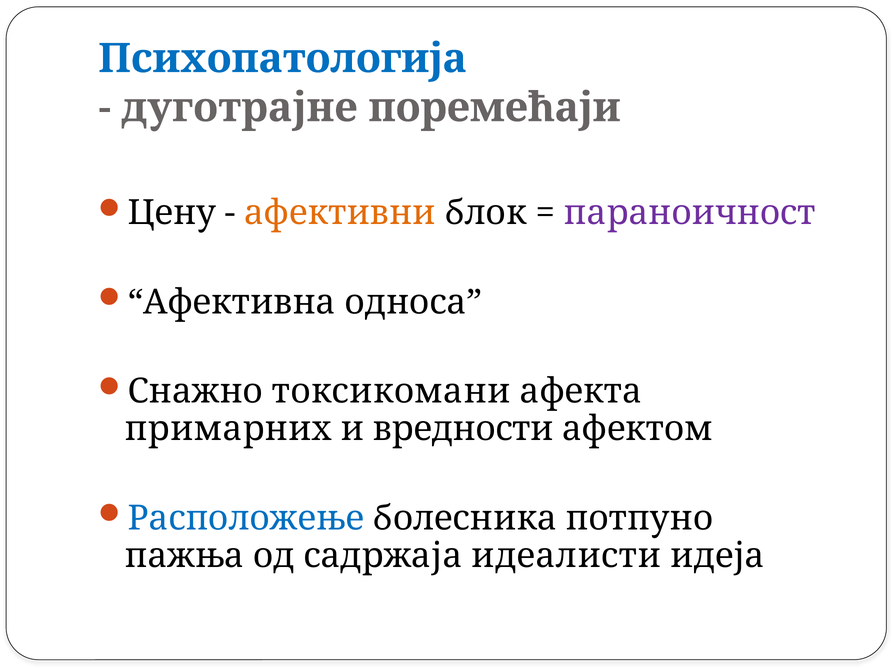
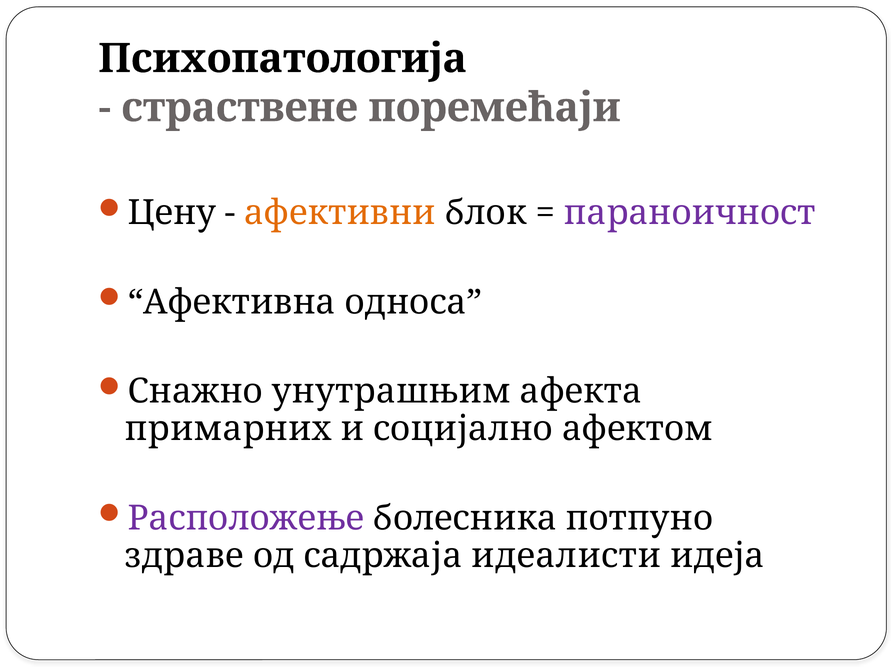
Психопатологија colour: blue -> black
дуготрајне: дуготрајне -> страствене
токсикомани: токсикомани -> унутрашњим
вредности: вредности -> социјално
Расположење colour: blue -> purple
пажња: пажња -> здраве
